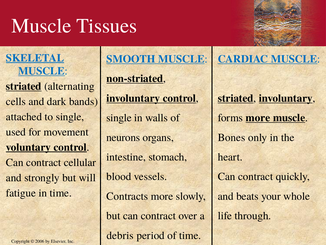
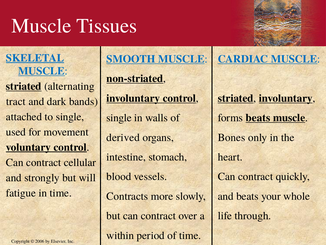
cells: cells -> tract
forms more: more -> beats
neurons: neurons -> derived
debris: debris -> within
